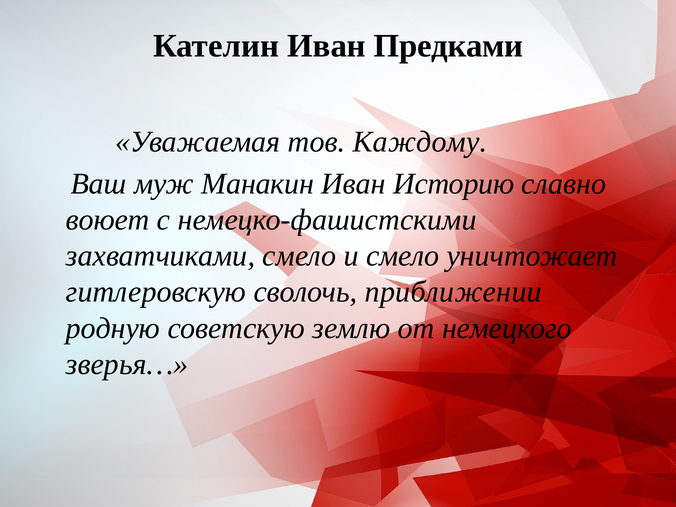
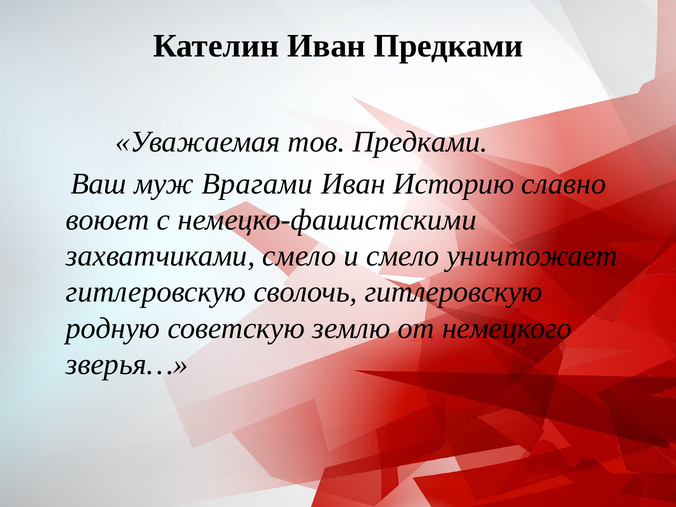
тов Каждому: Каждому -> Предками
Манакин: Манакин -> Врагами
сволочь приближении: приближении -> гитлеровскую
